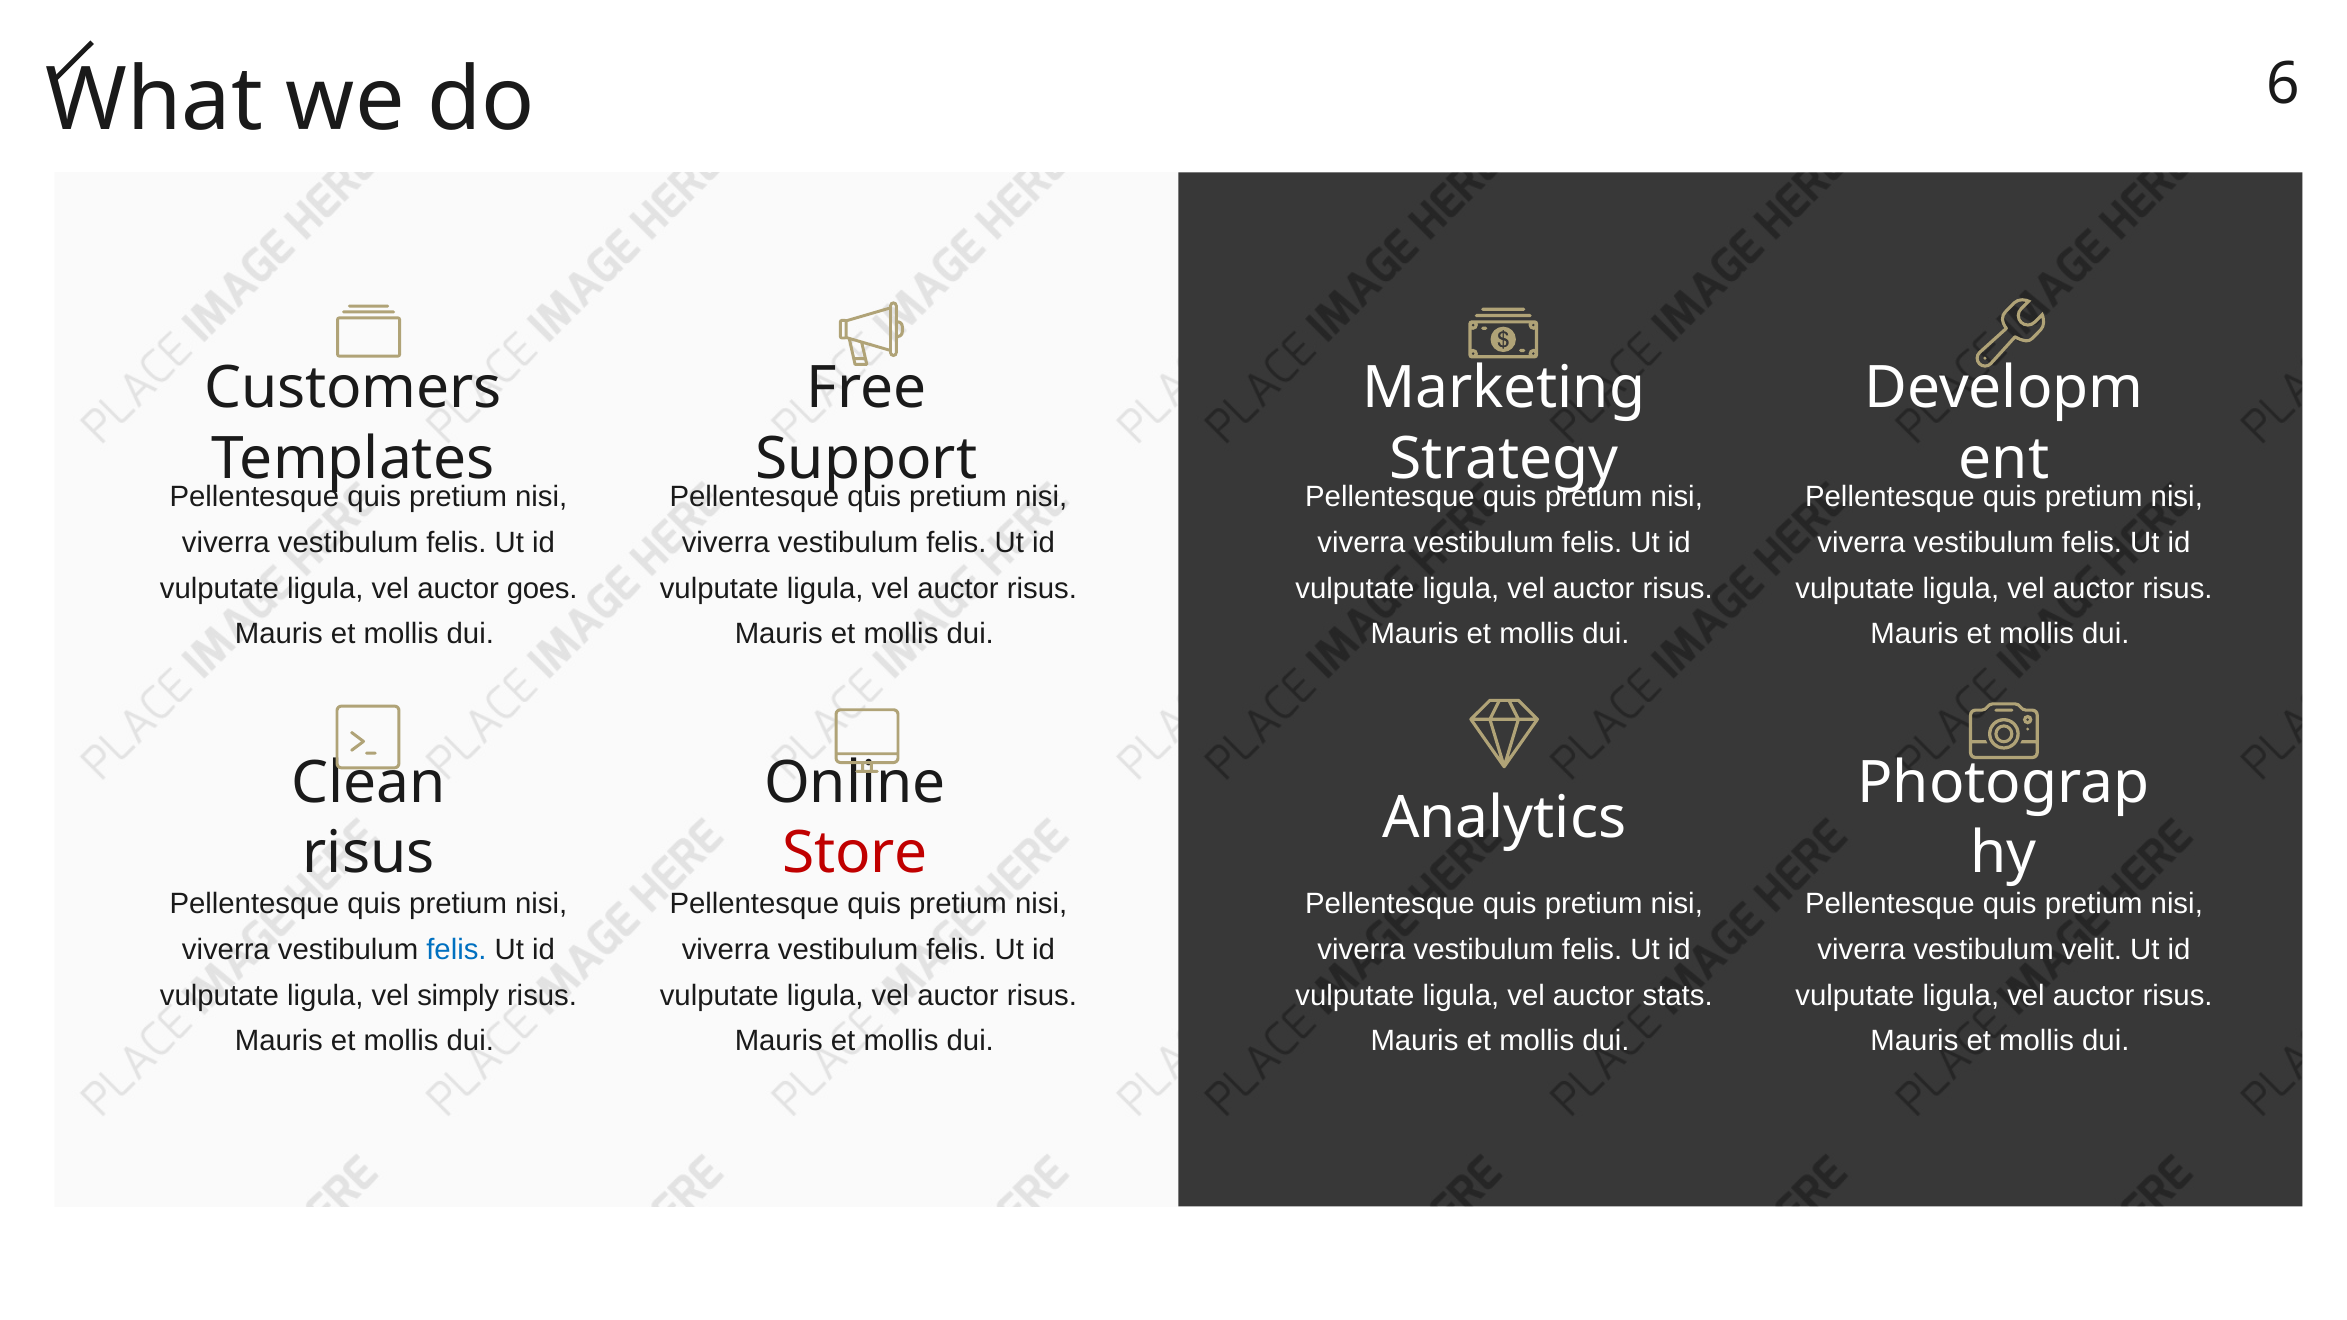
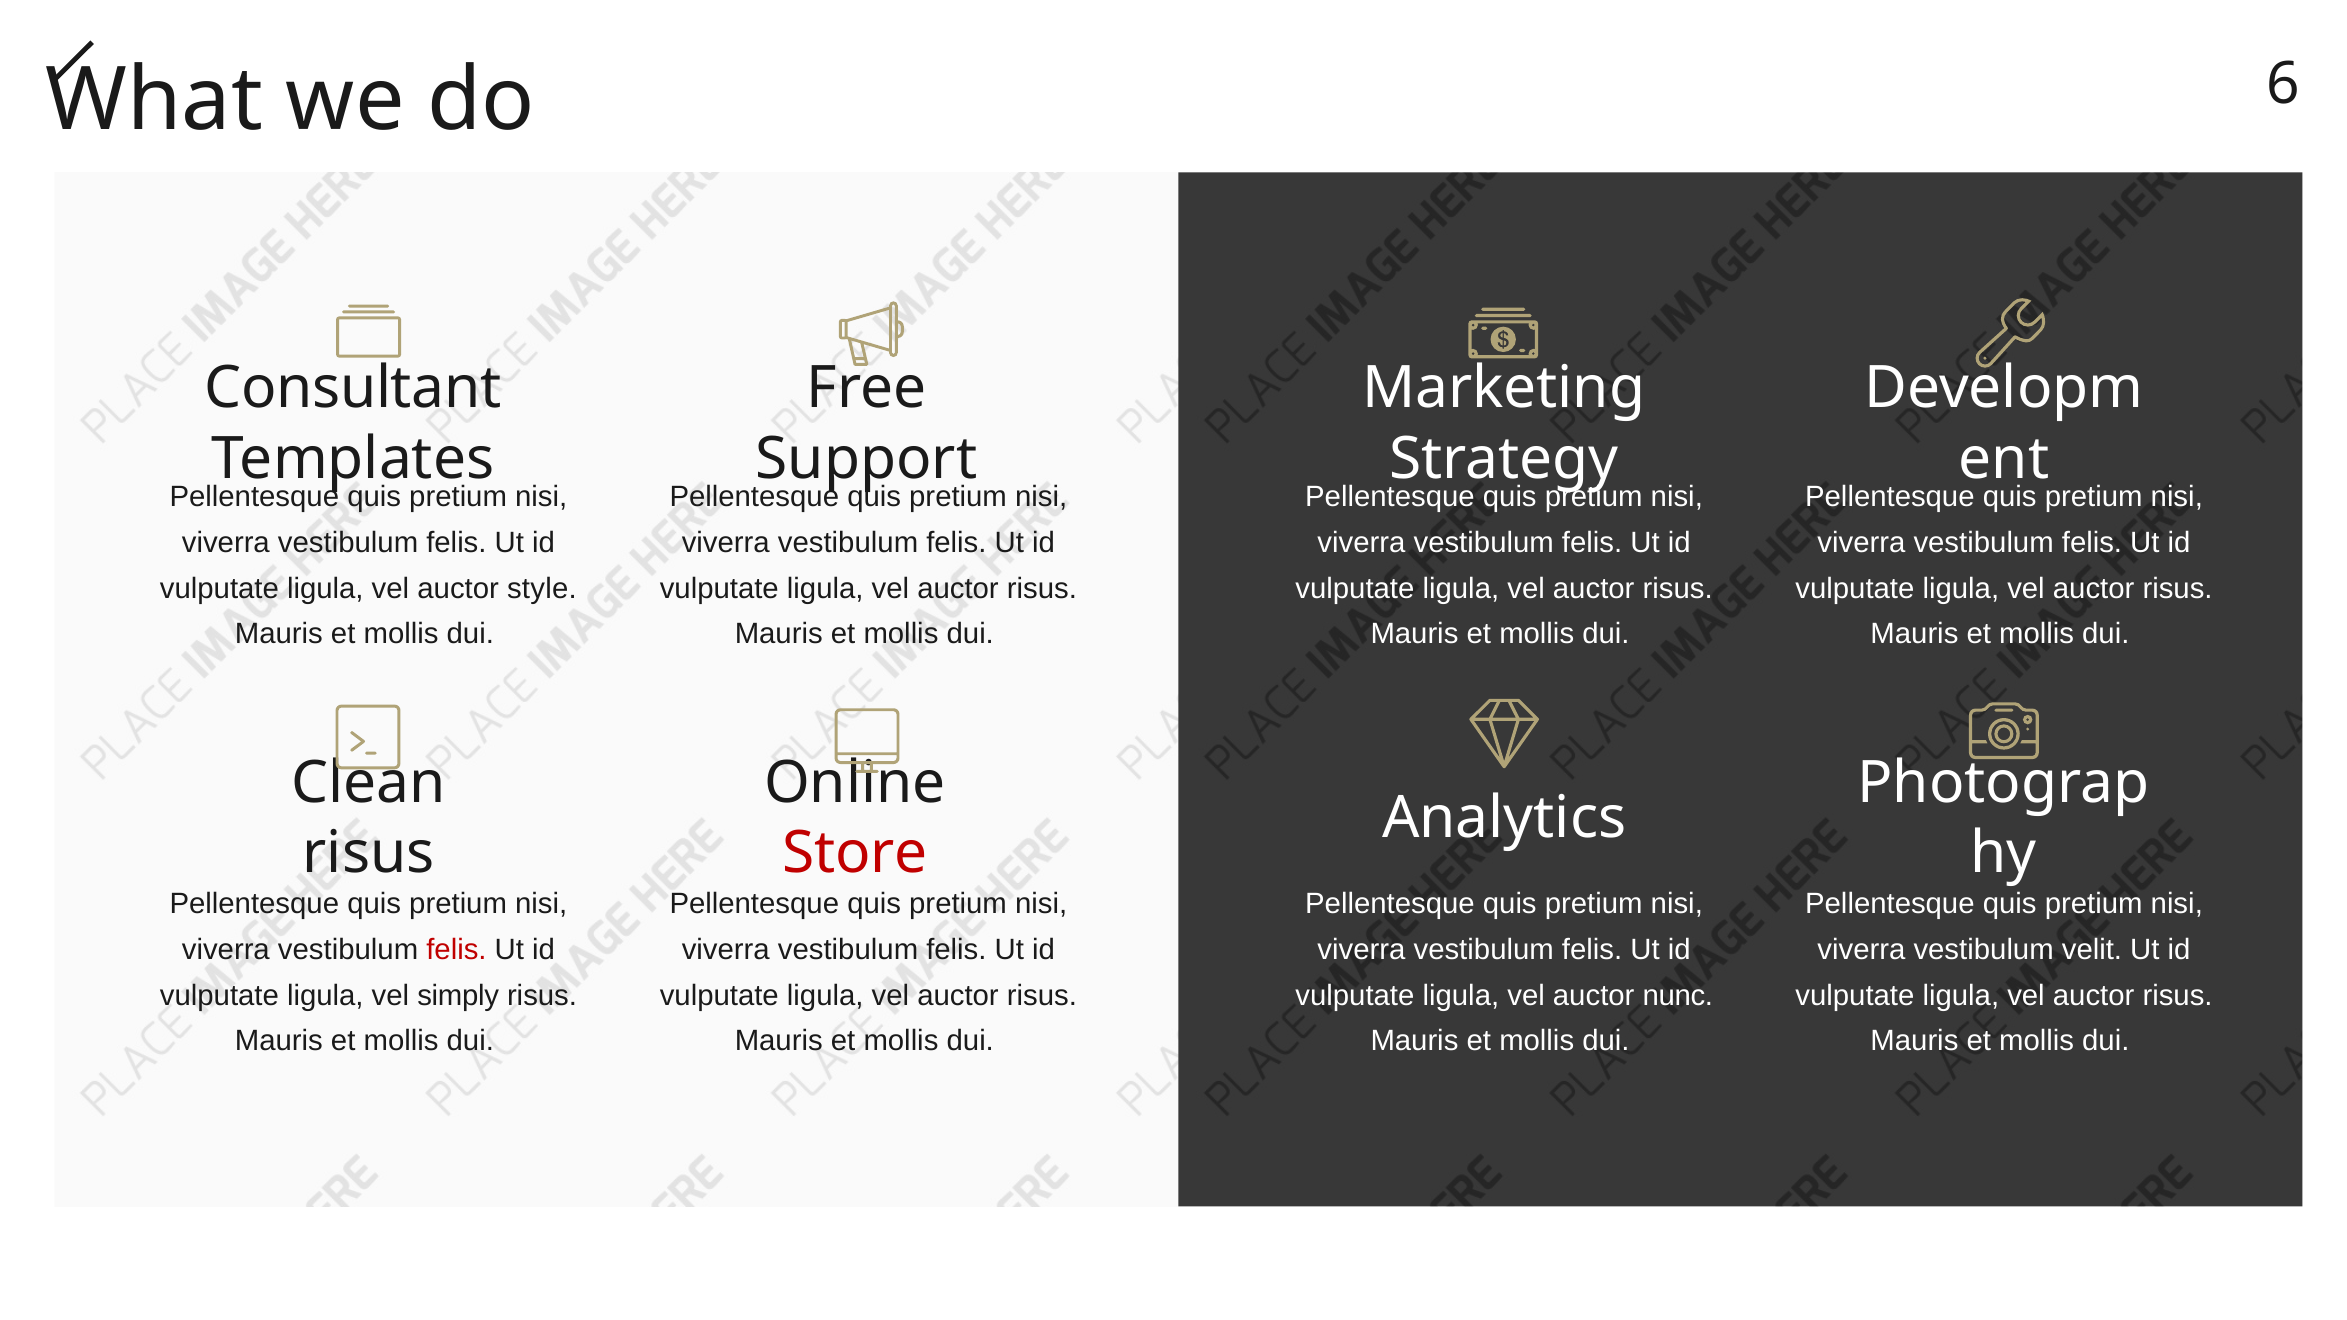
Customers: Customers -> Consultant
goes: goes -> style
felis at (456, 950) colour: blue -> red
stats: stats -> nunc
